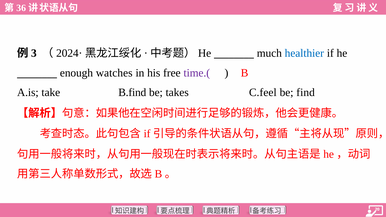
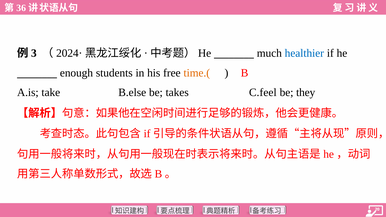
watches: watches -> students
time.( colour: purple -> orange
B.find: B.find -> B.else
find: find -> they
